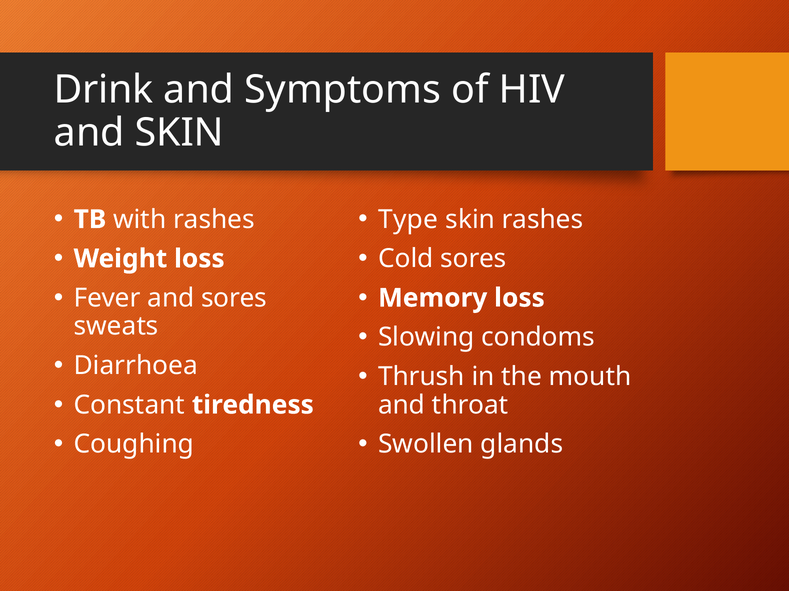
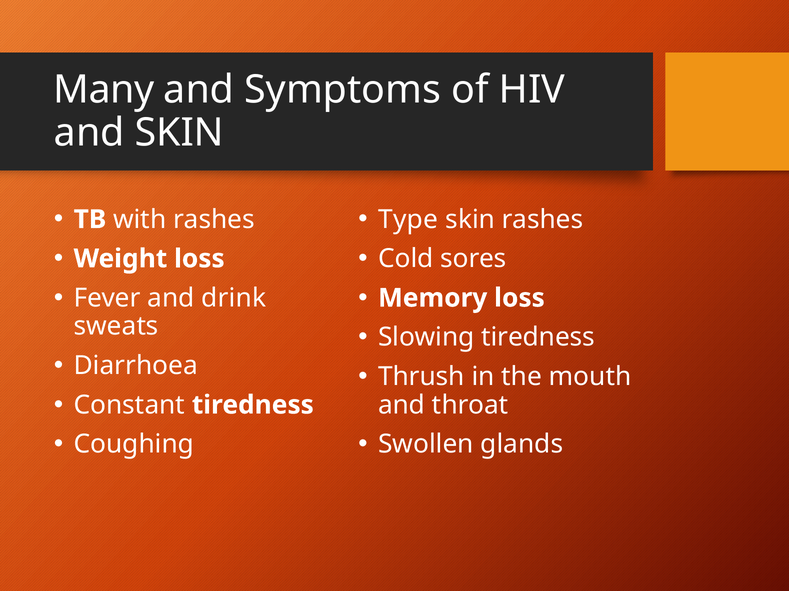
Drink: Drink -> Many
and sores: sores -> drink
Slowing condoms: condoms -> tiredness
